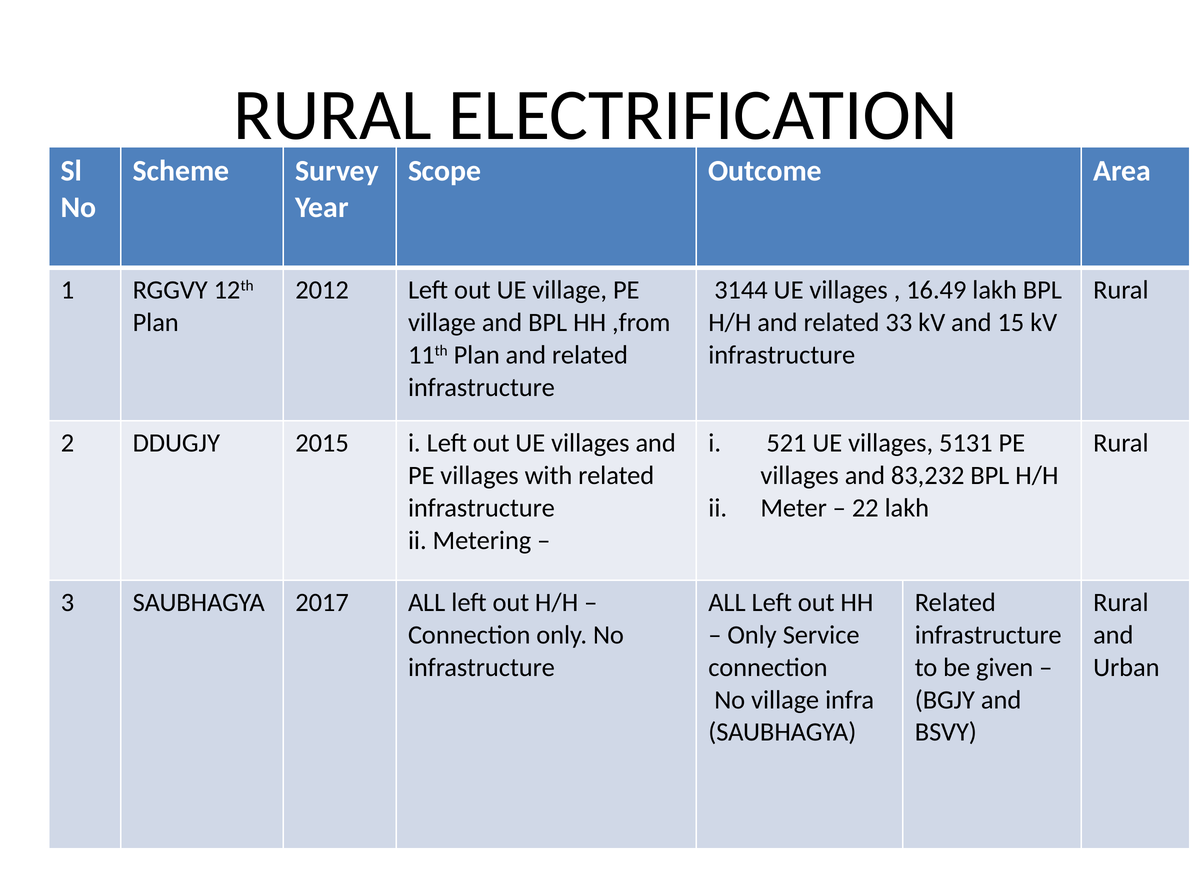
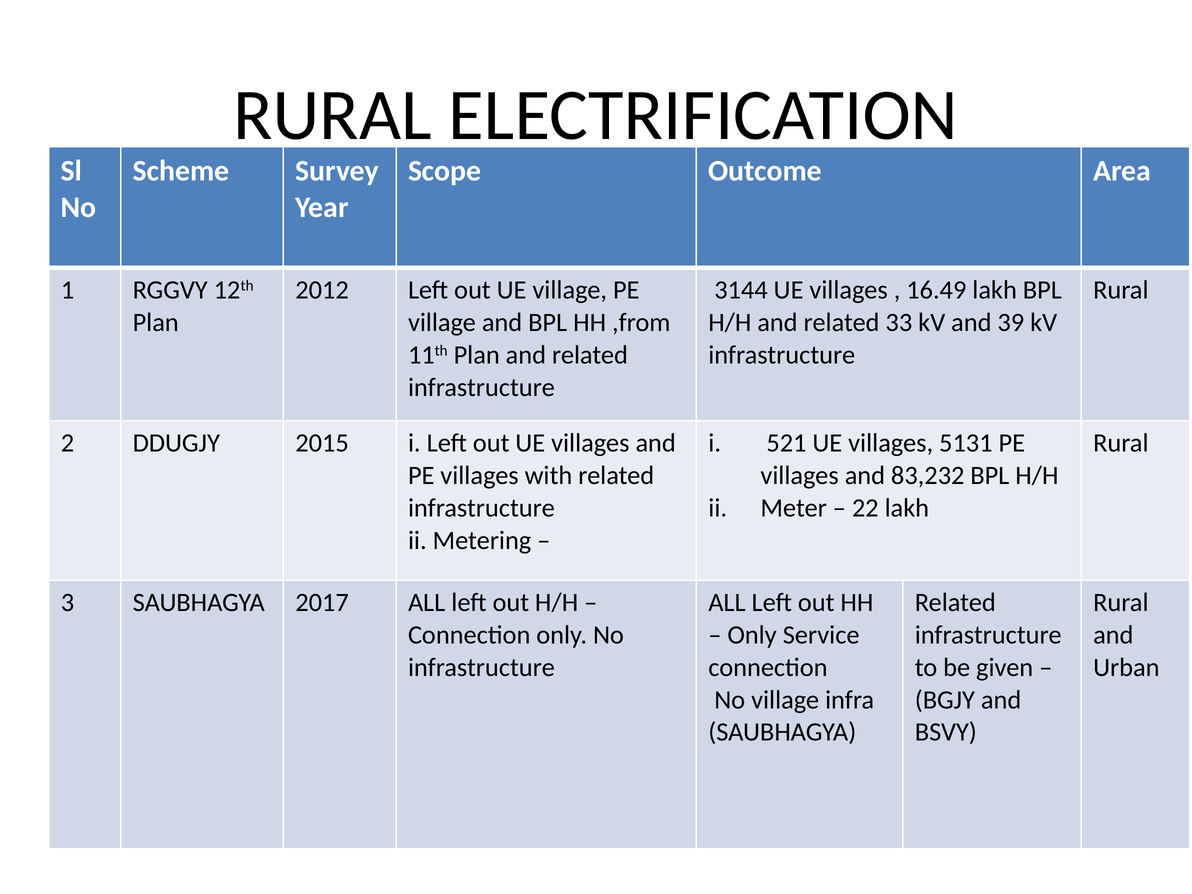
15: 15 -> 39
